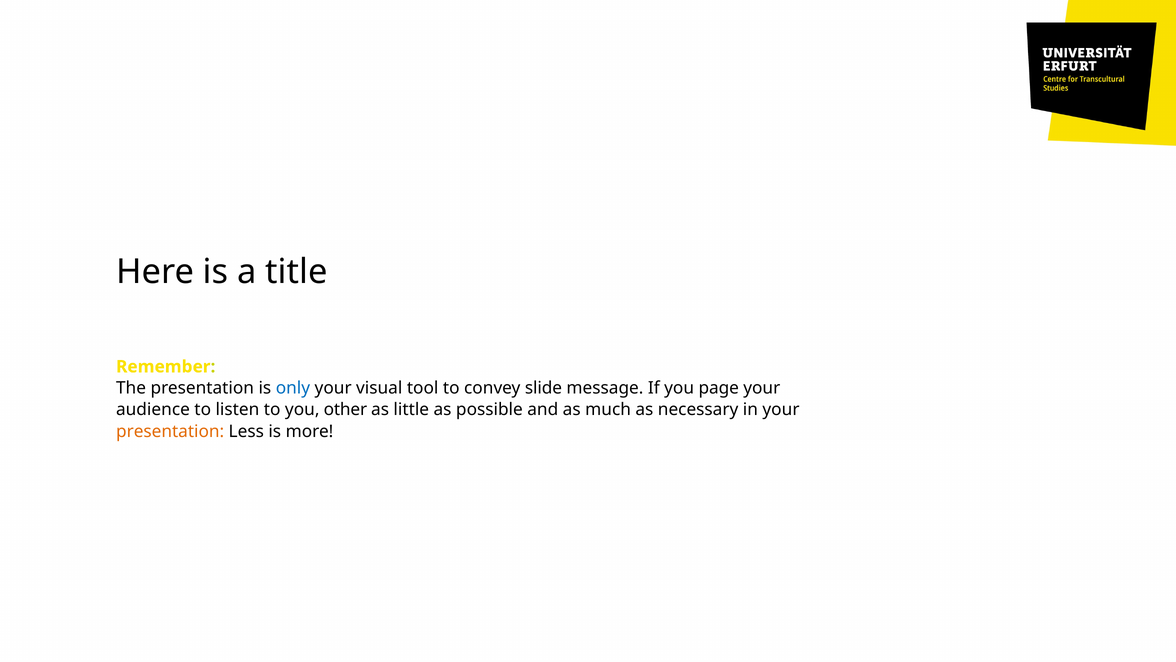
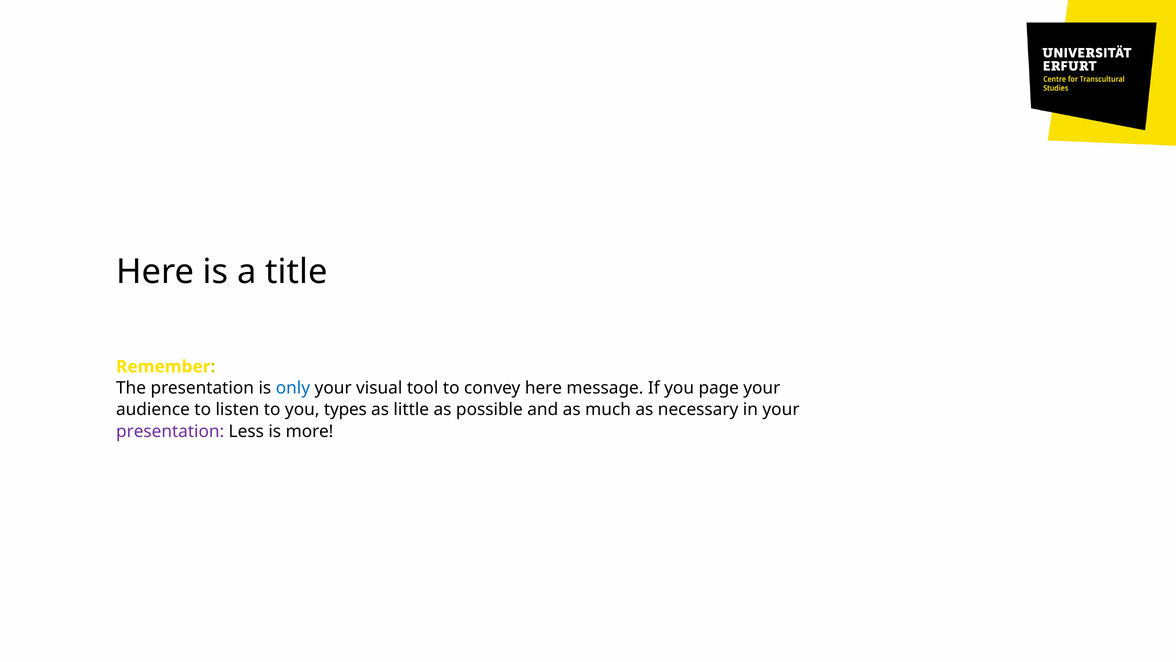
convey slide: slide -> here
other: other -> types
presentation at (170, 431) colour: orange -> purple
